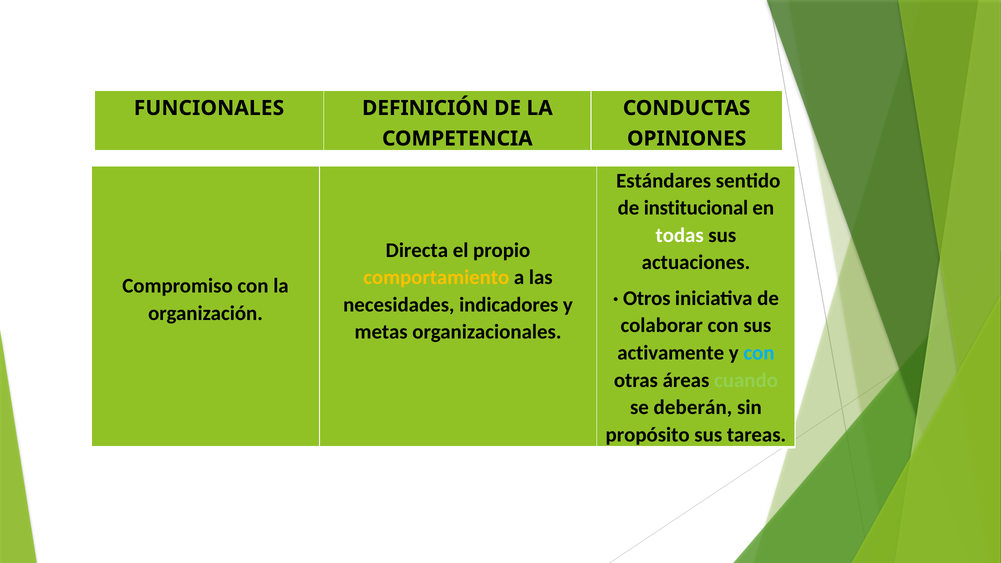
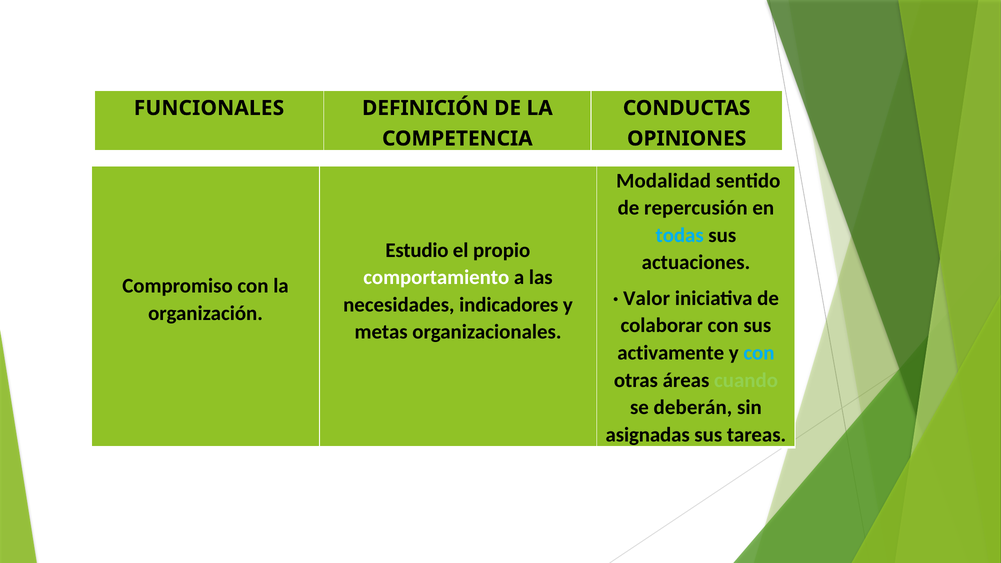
Estándares: Estándares -> Modalidad
institucional: institucional -> repercusión
todas colour: white -> light blue
Directa: Directa -> Estudio
comportamiento colour: yellow -> white
Otros: Otros -> Valor
propósito: propósito -> asignadas
